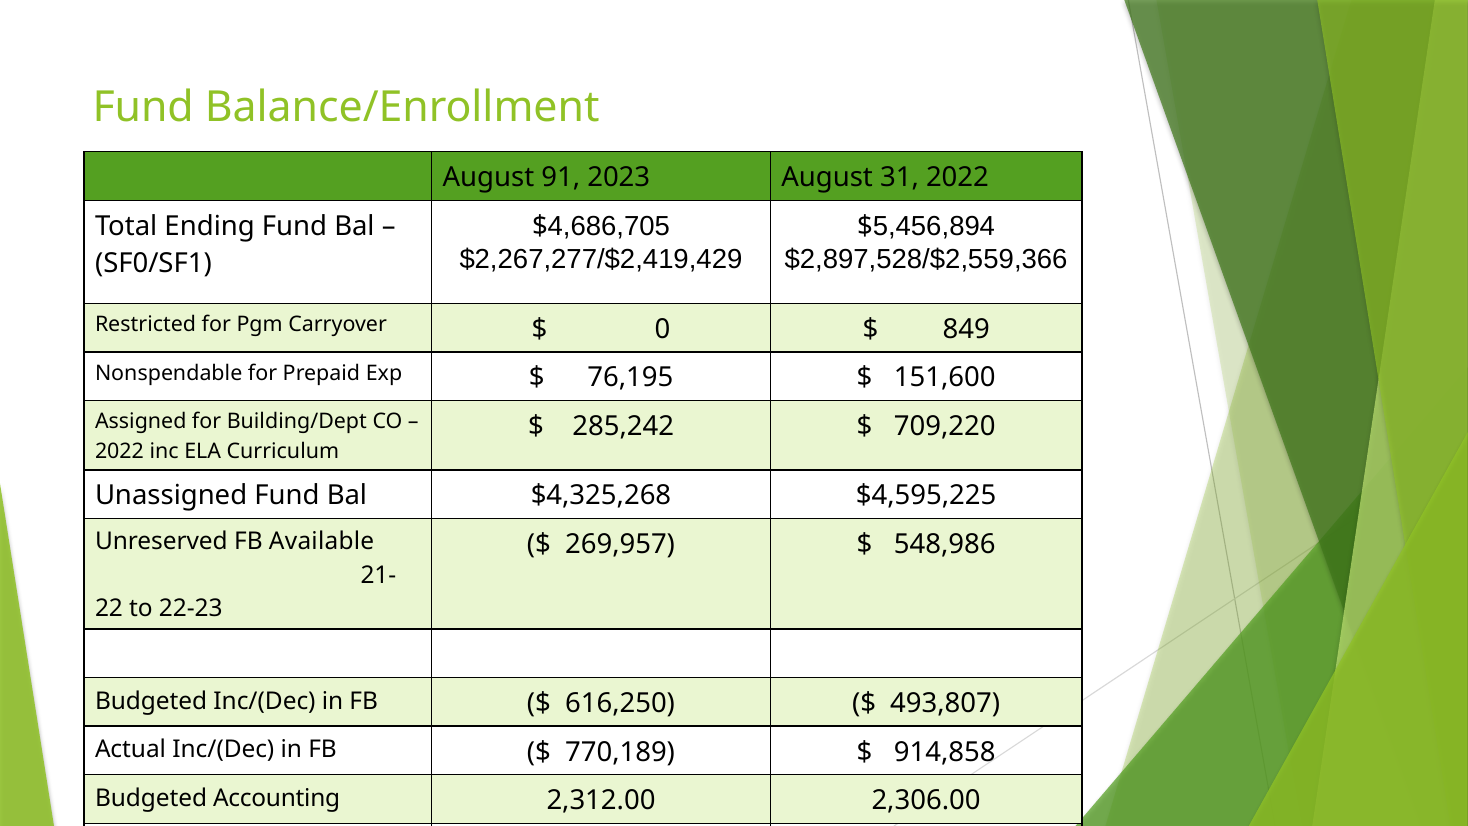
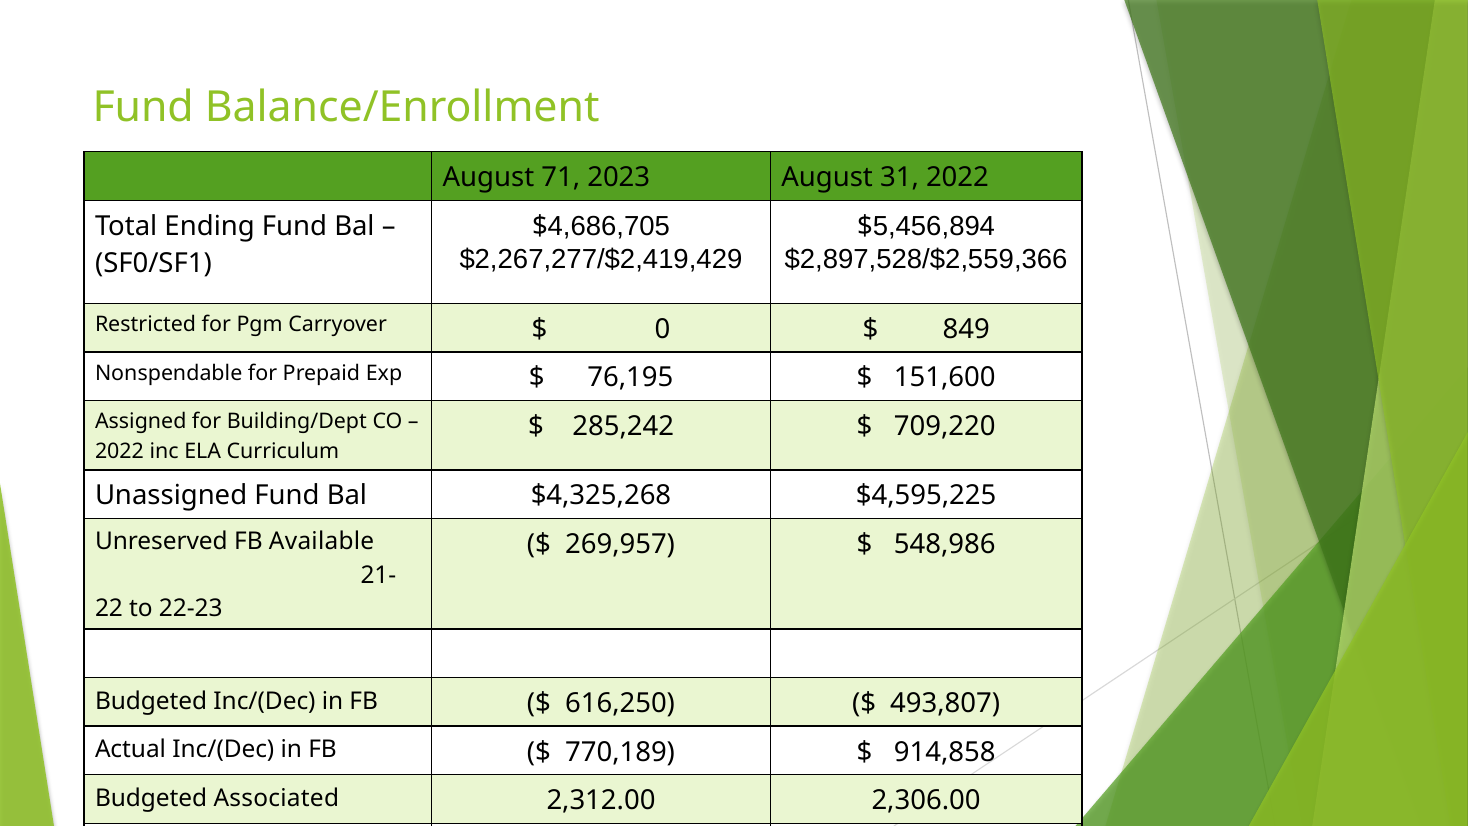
91: 91 -> 71
Accounting: Accounting -> Associated
